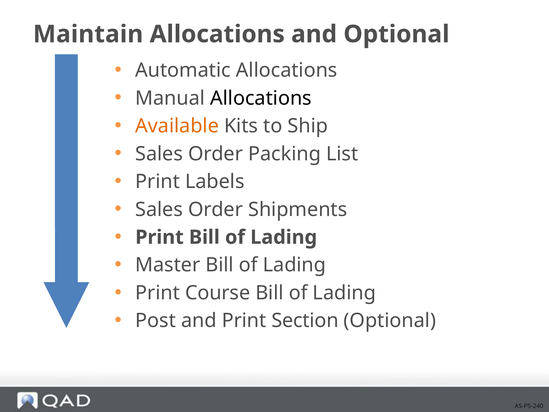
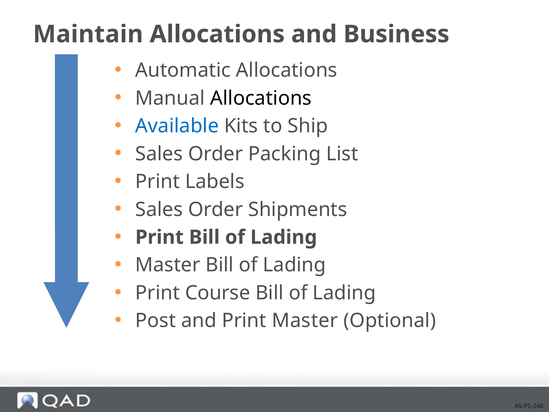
and Optional: Optional -> Business
Available colour: orange -> blue
Print Section: Section -> Master
